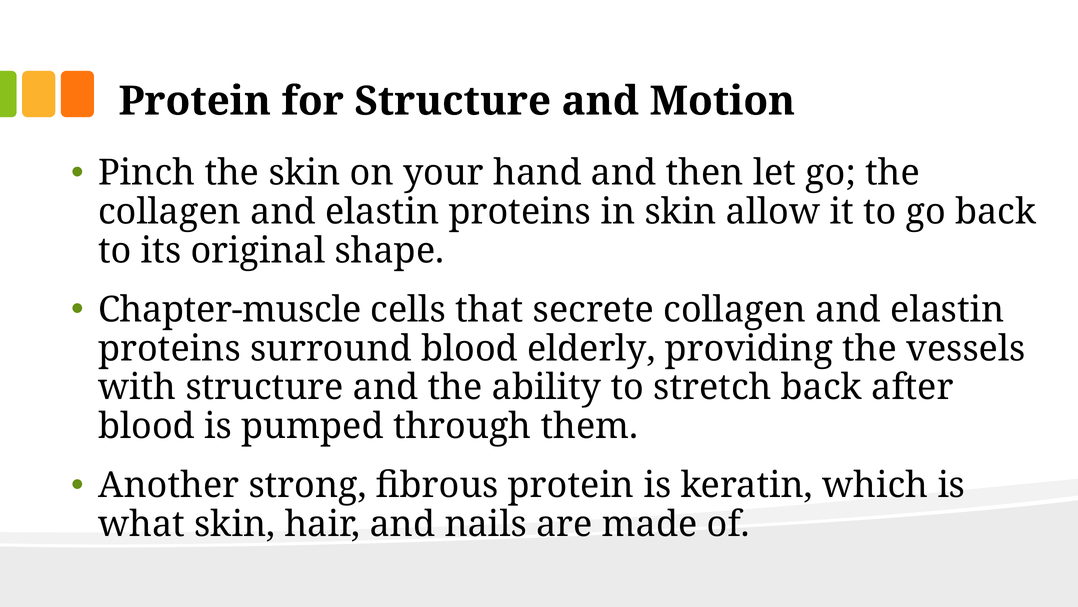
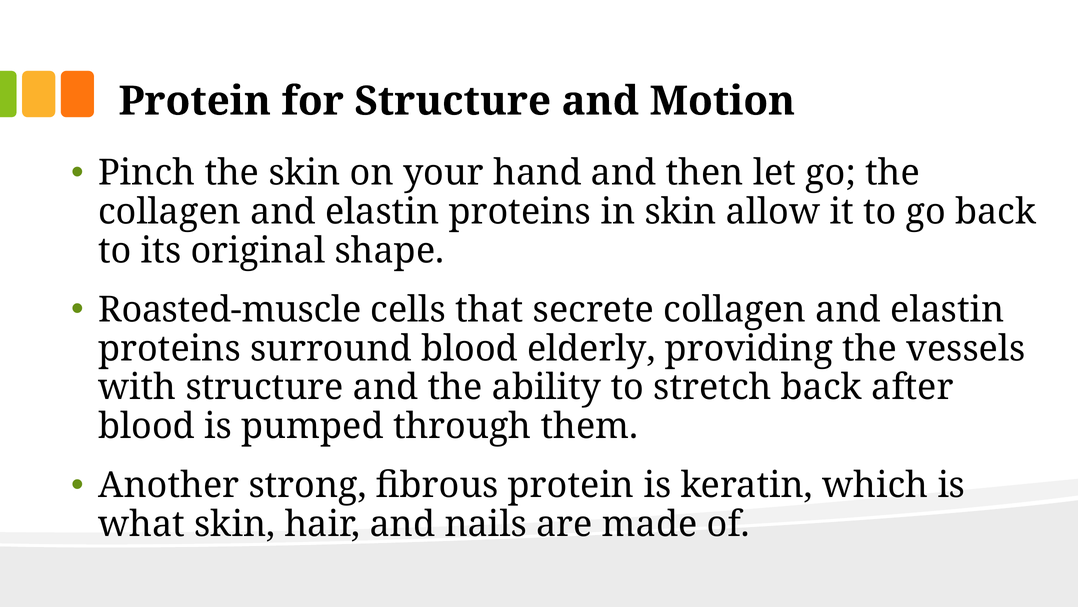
Chapter-muscle: Chapter-muscle -> Roasted-muscle
